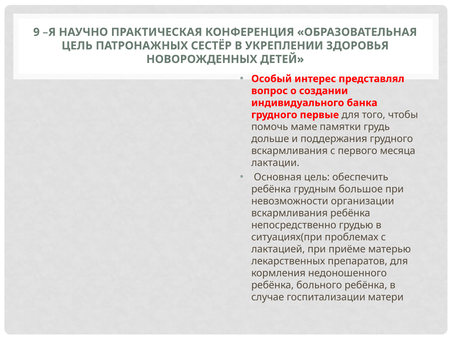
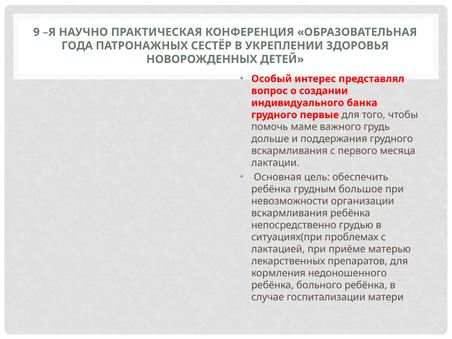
ЦЕЛЬ at (77, 46): ЦЕЛЬ -> ГОДА
памятки: памятки -> важного
